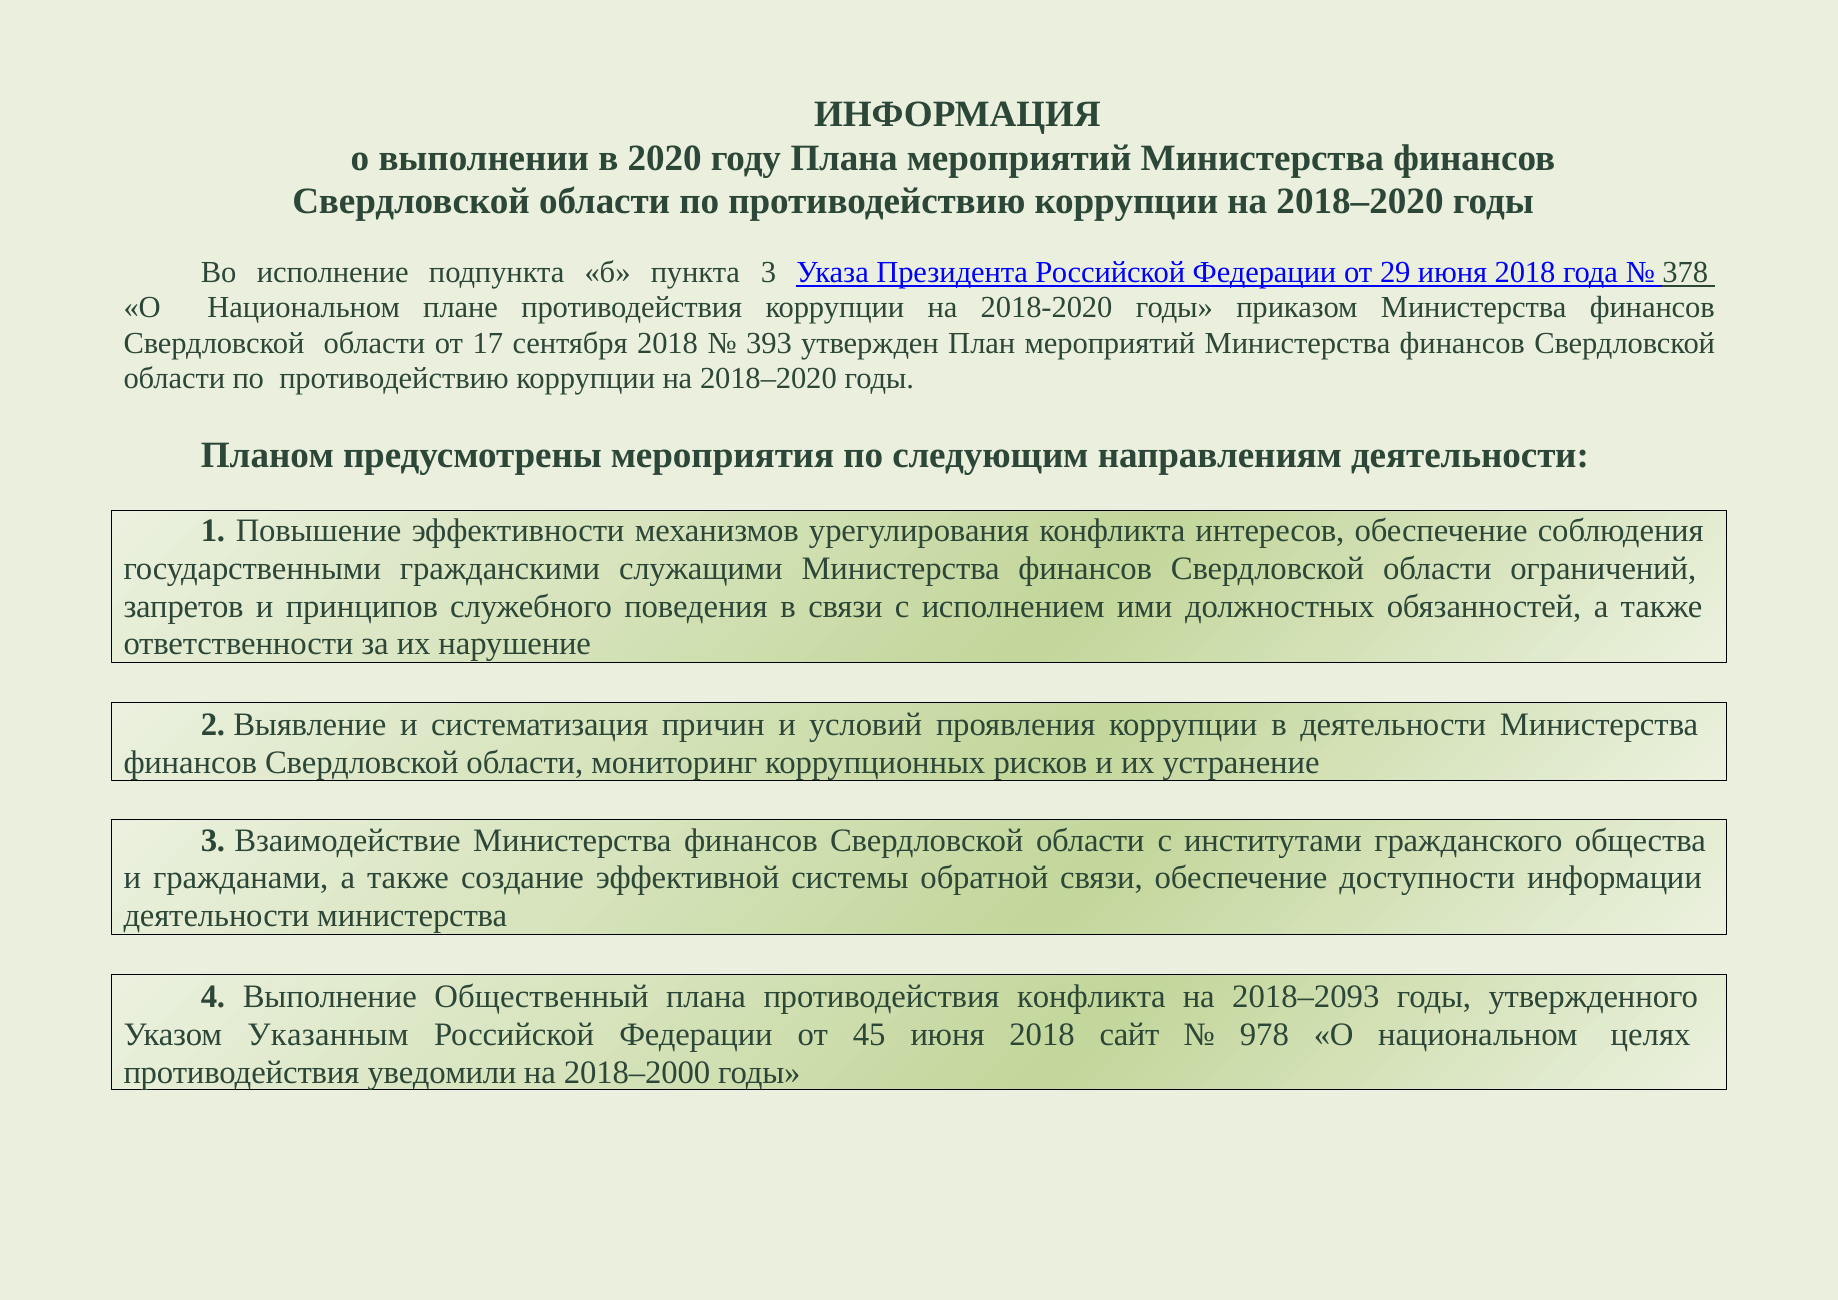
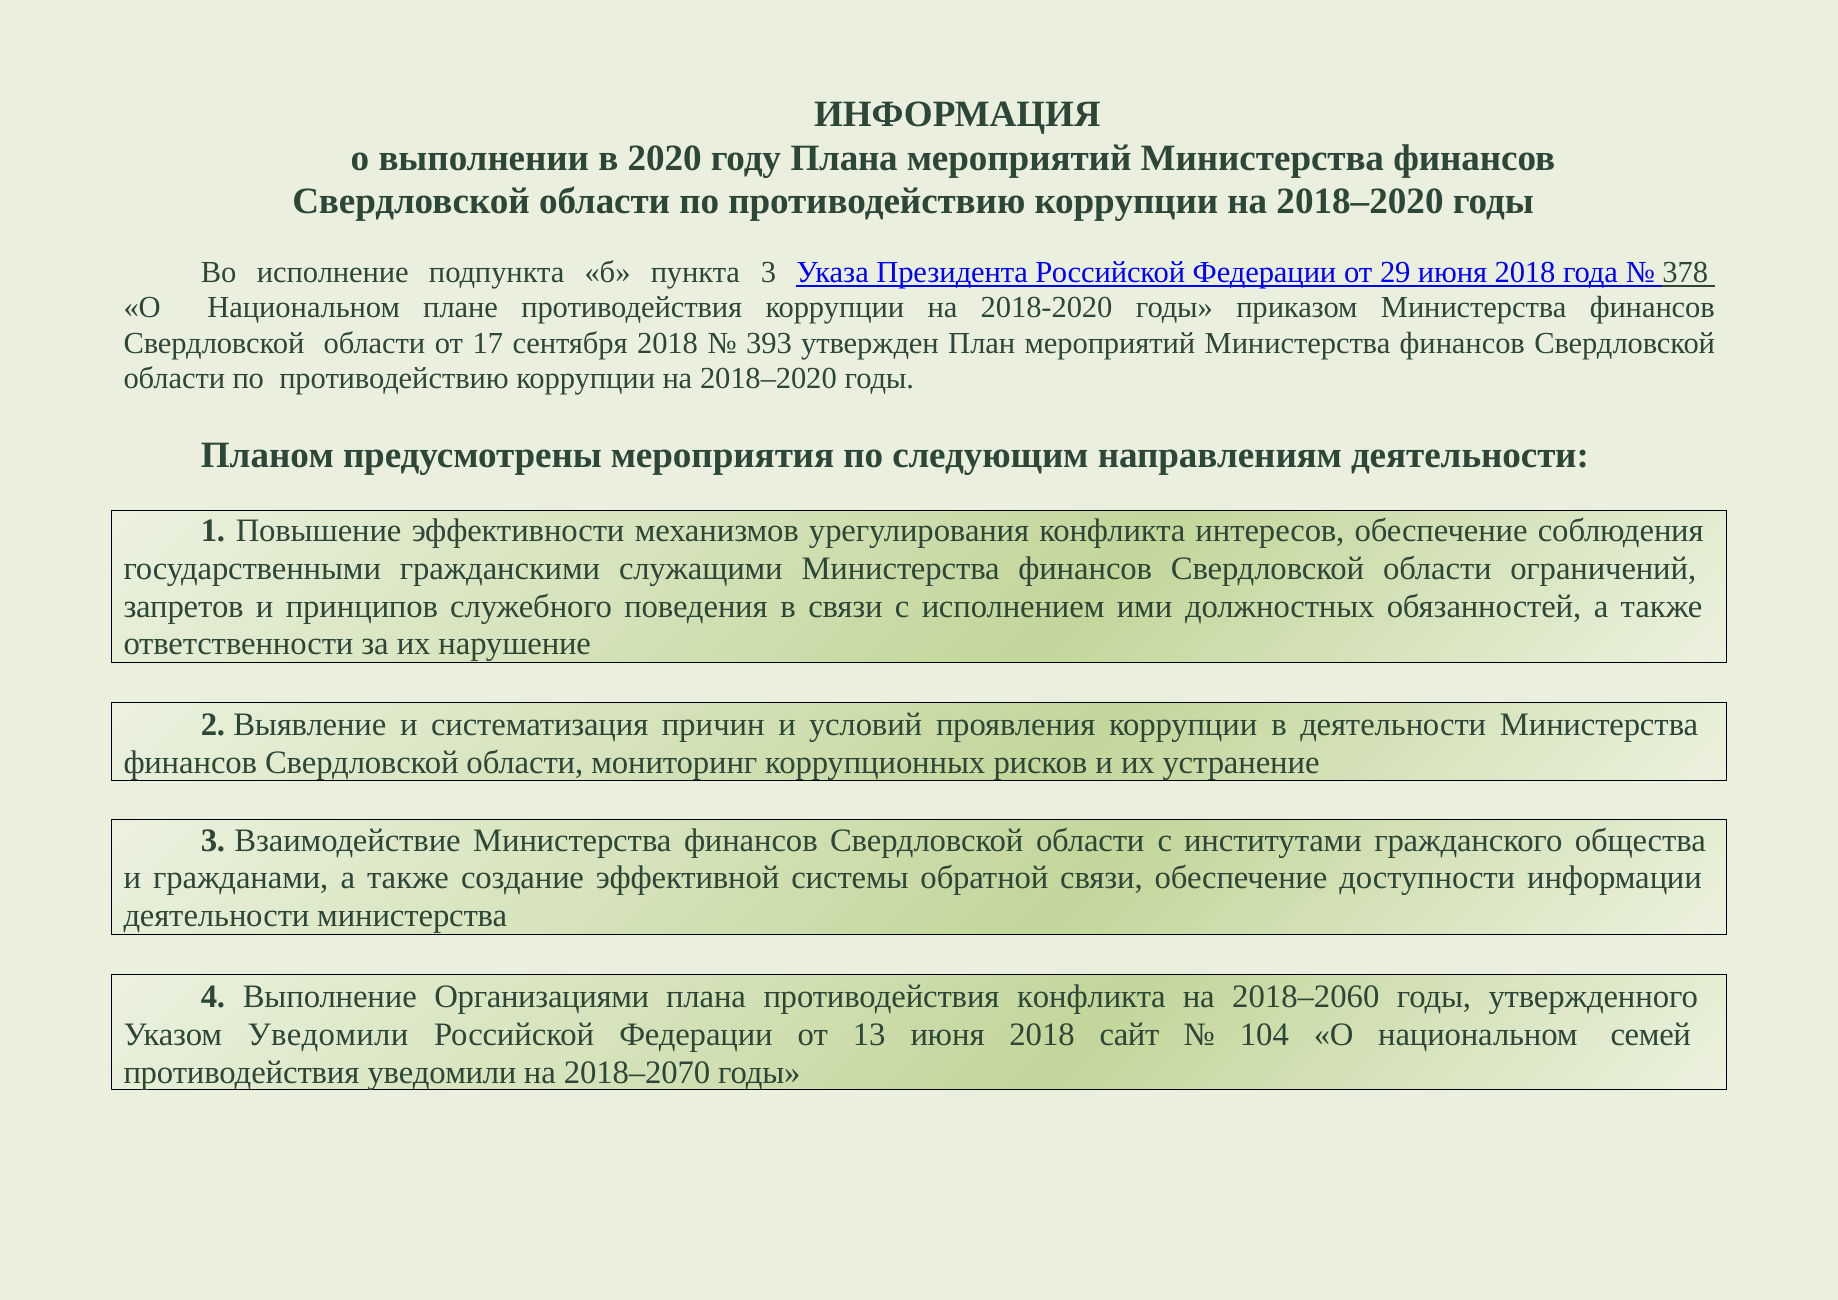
Общественный: Общественный -> Организациями
2018–2093: 2018–2093 -> 2018–2060
Указом Указанным: Указанным -> Уведомили
45: 45 -> 13
978: 978 -> 104
целях: целях -> семей
2018–2000: 2018–2000 -> 2018–2070
